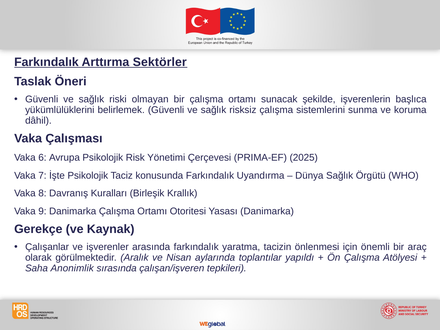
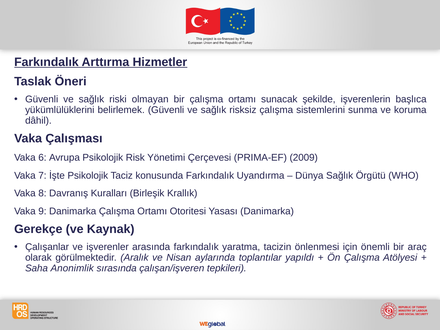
Sektörler: Sektörler -> Hizmetler
2025: 2025 -> 2009
